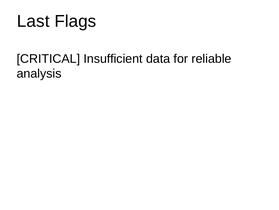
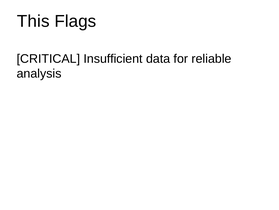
Last: Last -> This
